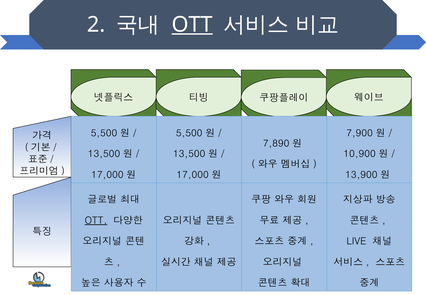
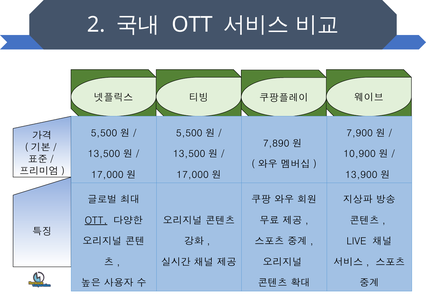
OTT at (192, 25) underline: present -> none
